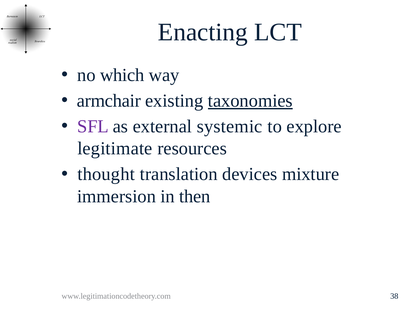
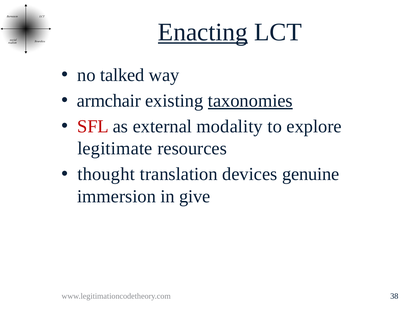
Enacting underline: none -> present
which: which -> talked
SFL colour: purple -> red
systemic: systemic -> modality
mixture: mixture -> genuine
then: then -> give
